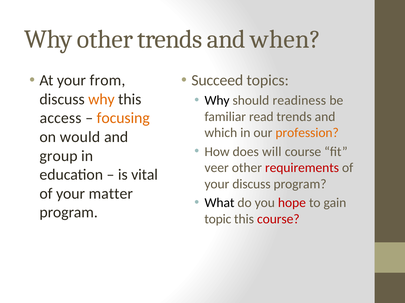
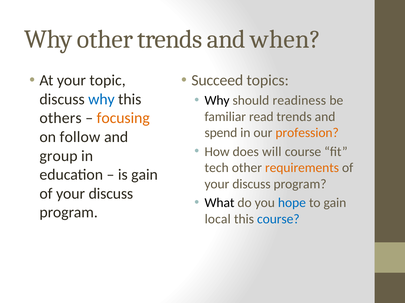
from: from -> topic
why at (101, 100) colour: orange -> blue
access: access -> others
which: which -> spend
would: would -> follow
veer: veer -> tech
requirements colour: red -> orange
is vital: vital -> gain
matter at (111, 194): matter -> discuss
hope colour: red -> blue
topic: topic -> local
course at (278, 220) colour: red -> blue
